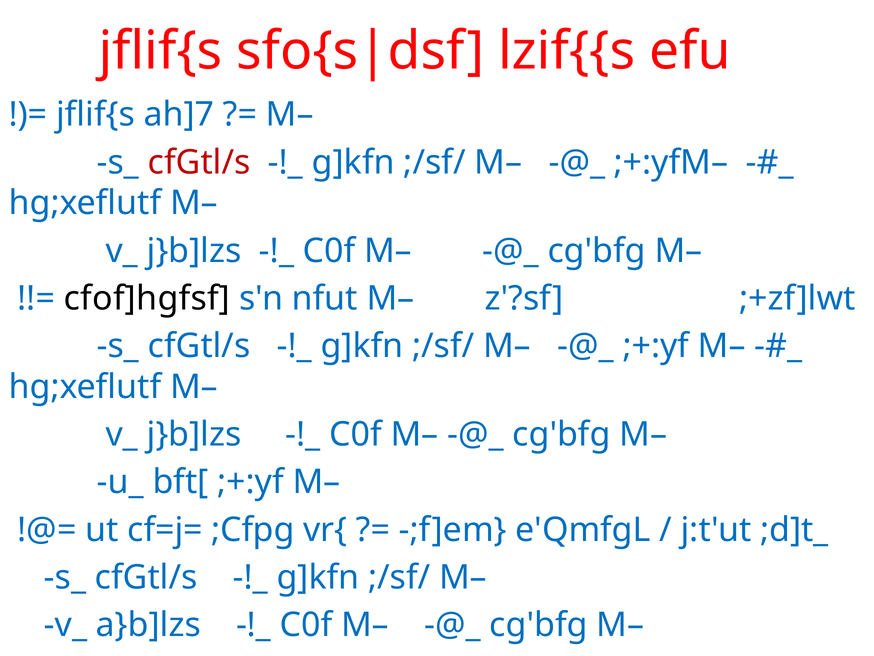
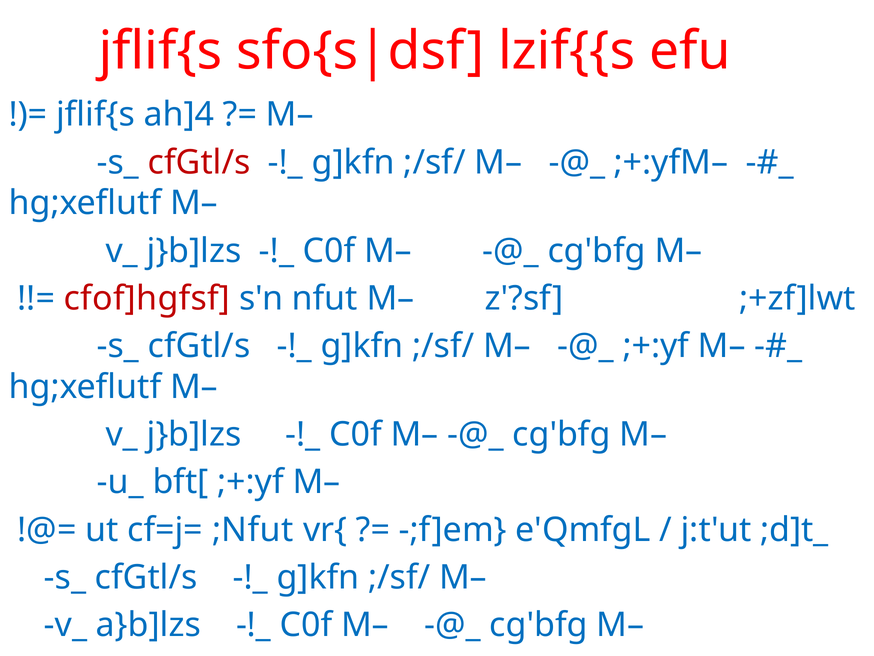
ah]7: ah]7 -> ah]4
cfof]hgfsf colour: black -> red
;Cfpg: ;Cfpg -> ;Nfut
